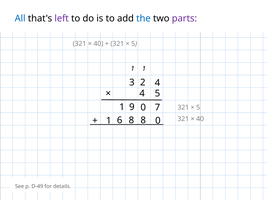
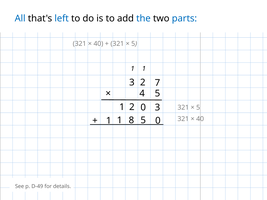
left colour: purple -> blue
parts colour: purple -> blue
2 4: 4 -> 7
1 9: 9 -> 2
0 7: 7 -> 3
6 at (120, 120): 6 -> 1
8 8: 8 -> 5
